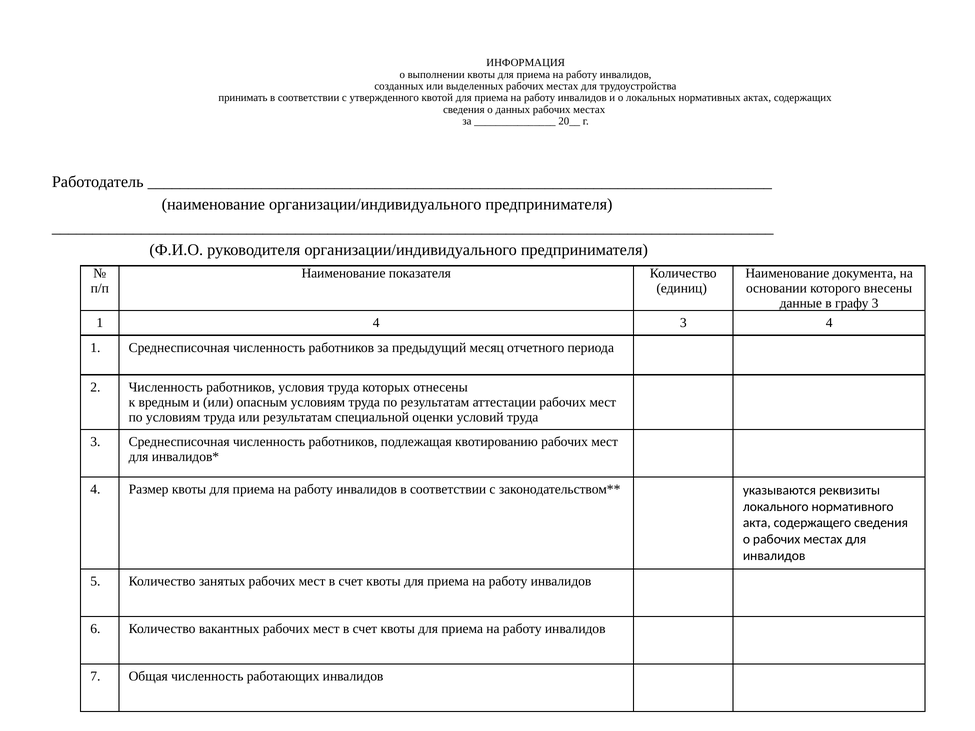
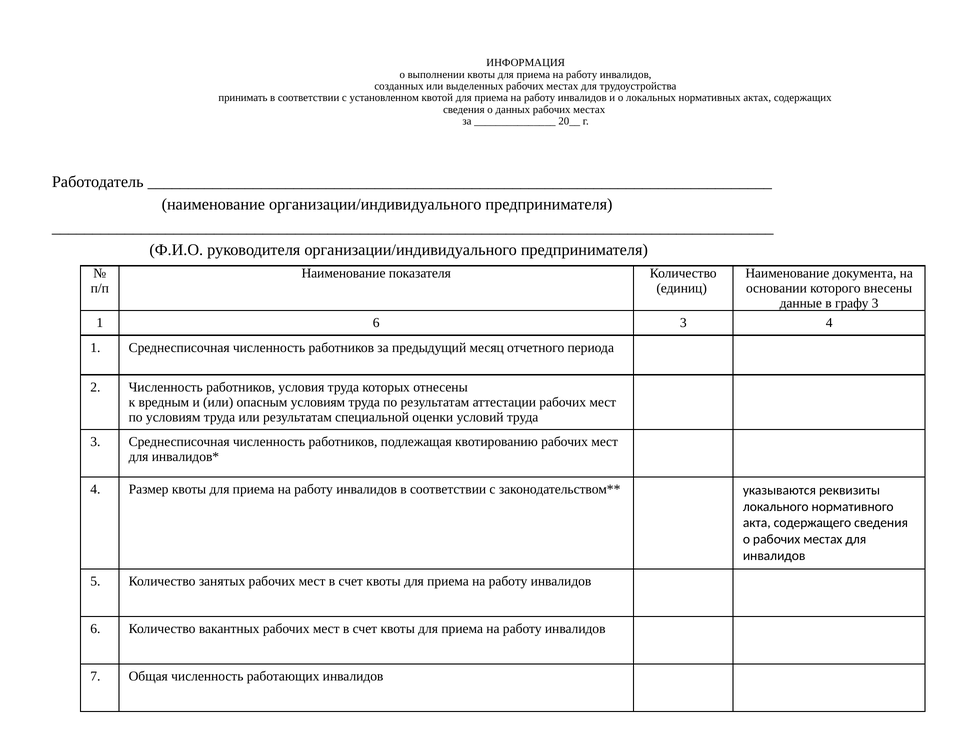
утвержденного: утвержденного -> установленном
1 4: 4 -> 6
